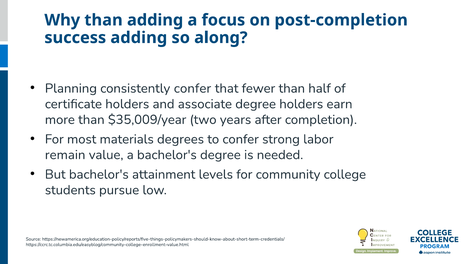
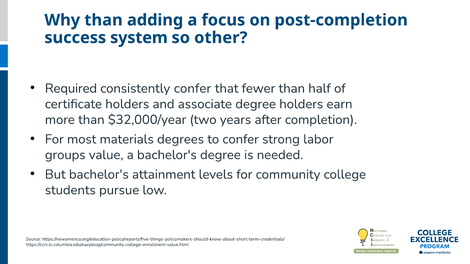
success adding: adding -> system
along: along -> other
Planning: Planning -> Required
$35,009/year: $35,009/year -> $32,000/year
remain: remain -> groups
